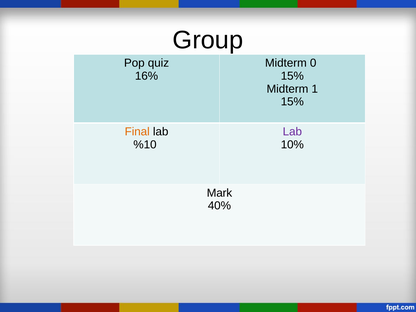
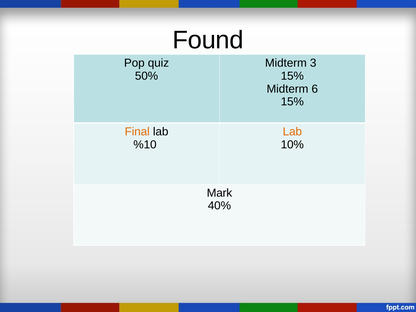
Group: Group -> Found
0: 0 -> 3
16%: 16% -> 50%
1: 1 -> 6
Lab at (292, 132) colour: purple -> orange
